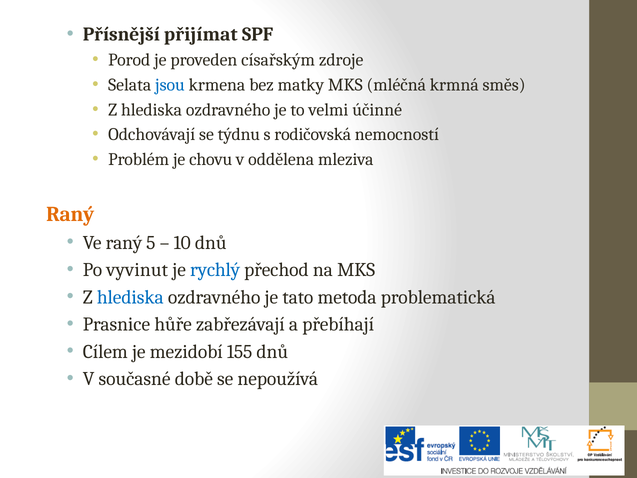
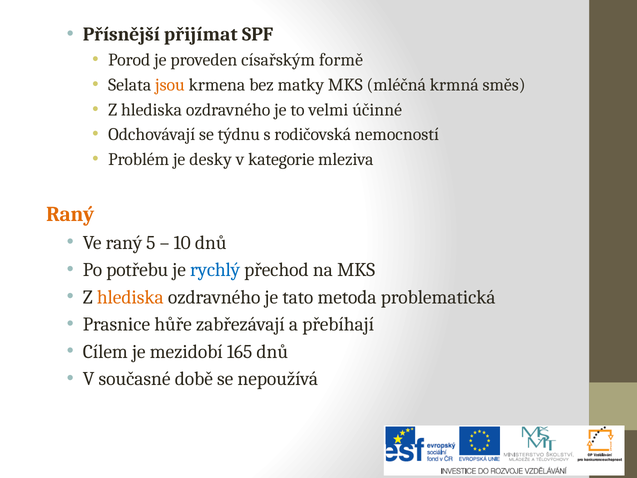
zdroje: zdroje -> formě
jsou colour: blue -> orange
chovu: chovu -> desky
oddělena: oddělena -> kategorie
vyvinut: vyvinut -> potřebu
hlediska at (130, 297) colour: blue -> orange
155: 155 -> 165
